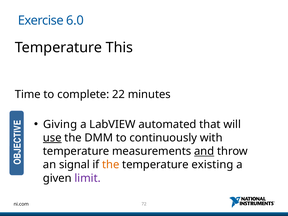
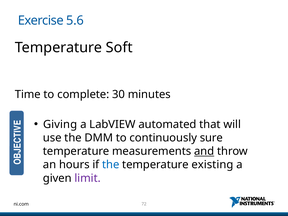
6.0: 6.0 -> 5.6
This: This -> Soft
22: 22 -> 30
use underline: present -> none
with: with -> sure
signal: signal -> hours
the at (111, 165) colour: orange -> blue
